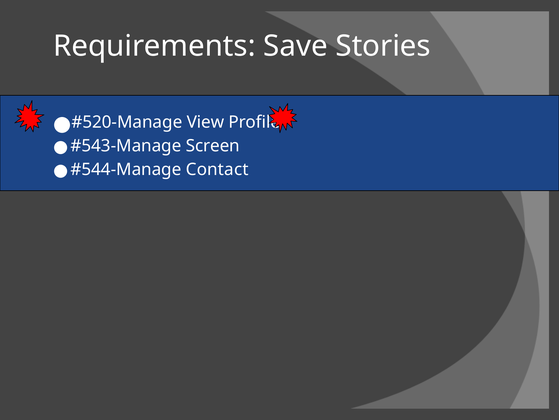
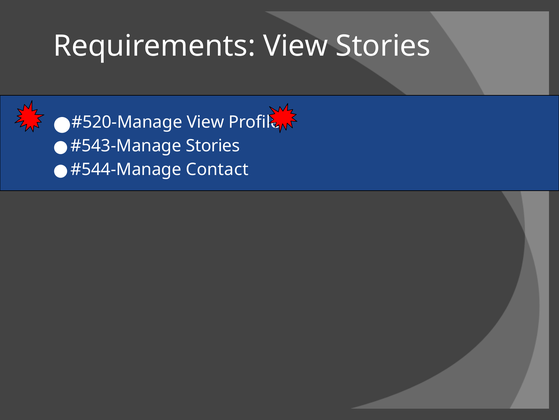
Requirements Save: Save -> View
Screen at (213, 146): Screen -> Stories
